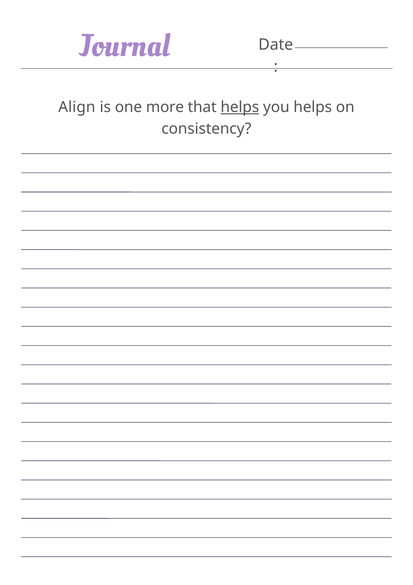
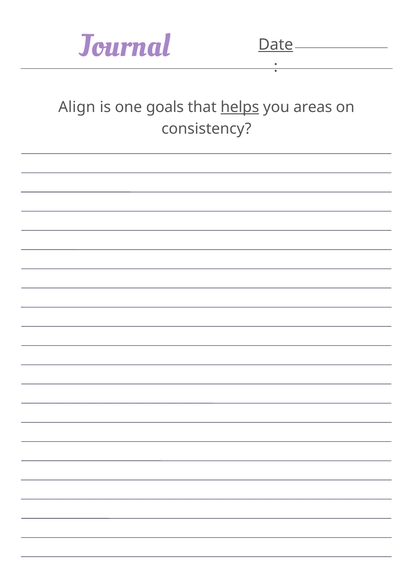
Date underline: none -> present
more: more -> goals
you helps: helps -> areas
